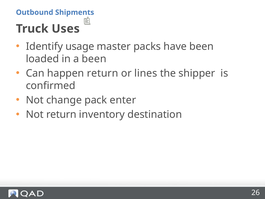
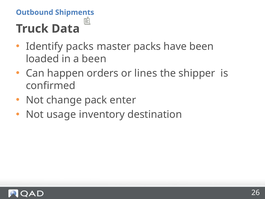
Uses: Uses -> Data
Identify usage: usage -> packs
happen return: return -> orders
Not return: return -> usage
